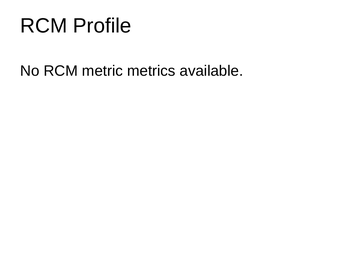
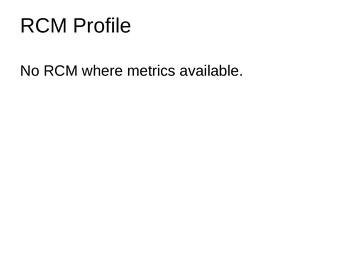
metric: metric -> where
